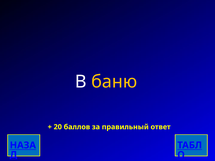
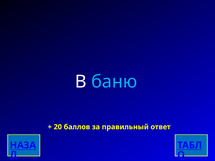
баню colour: yellow -> light blue
